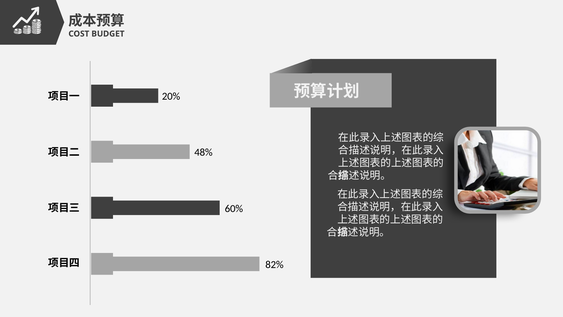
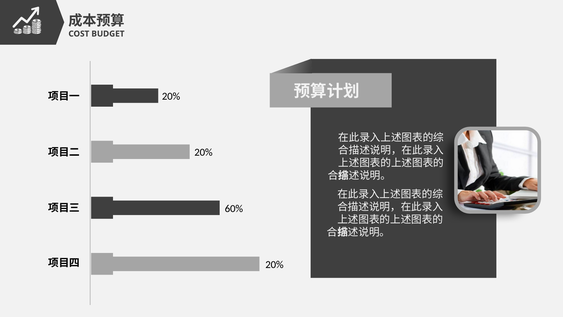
48% at (203, 152): 48% -> 20%
82% at (274, 265): 82% -> 20%
